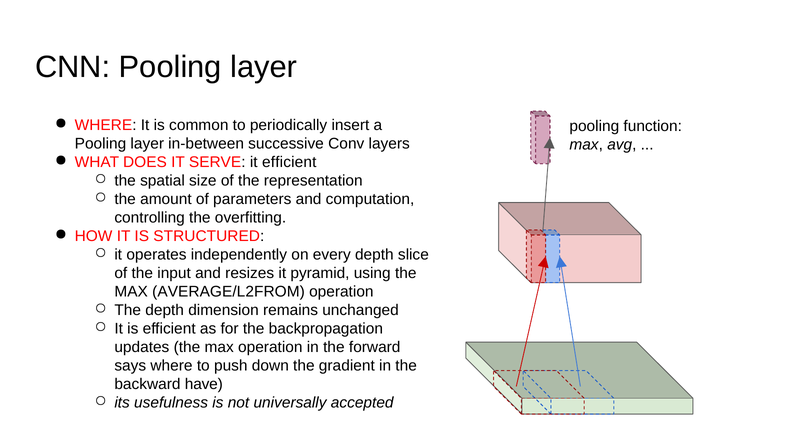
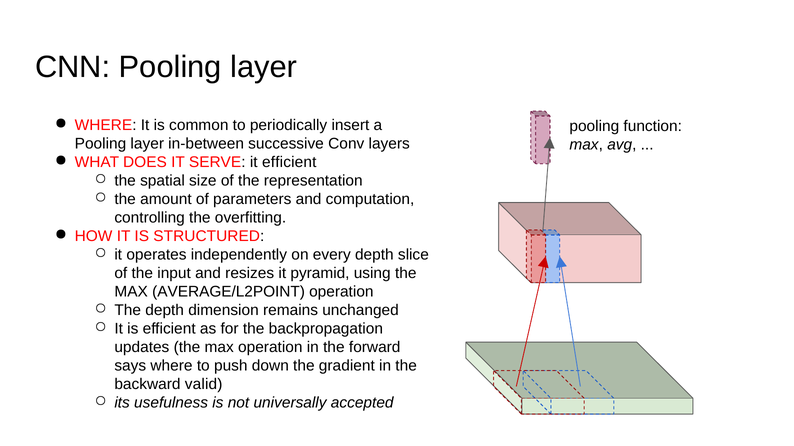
AVERAGE/L2FROM: AVERAGE/L2FROM -> AVERAGE/L2POINT
have: have -> valid
